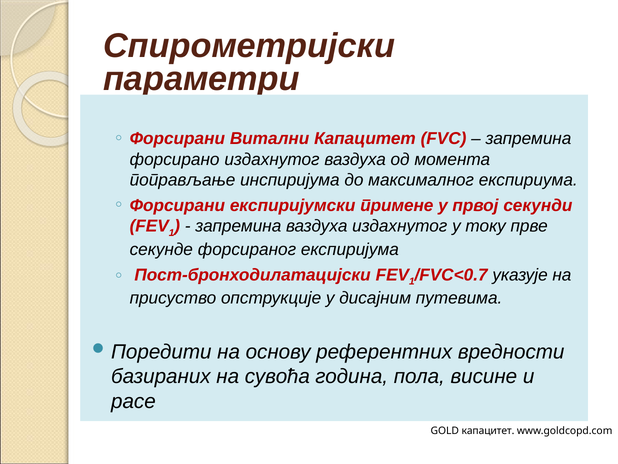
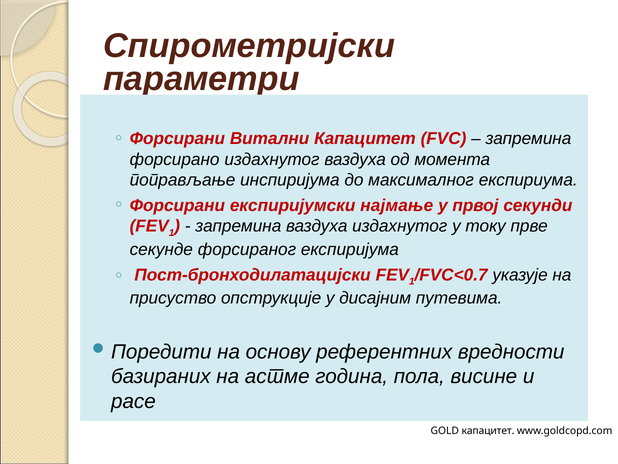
примене: примене -> најмање
сувоћа: сувоћа -> астме
